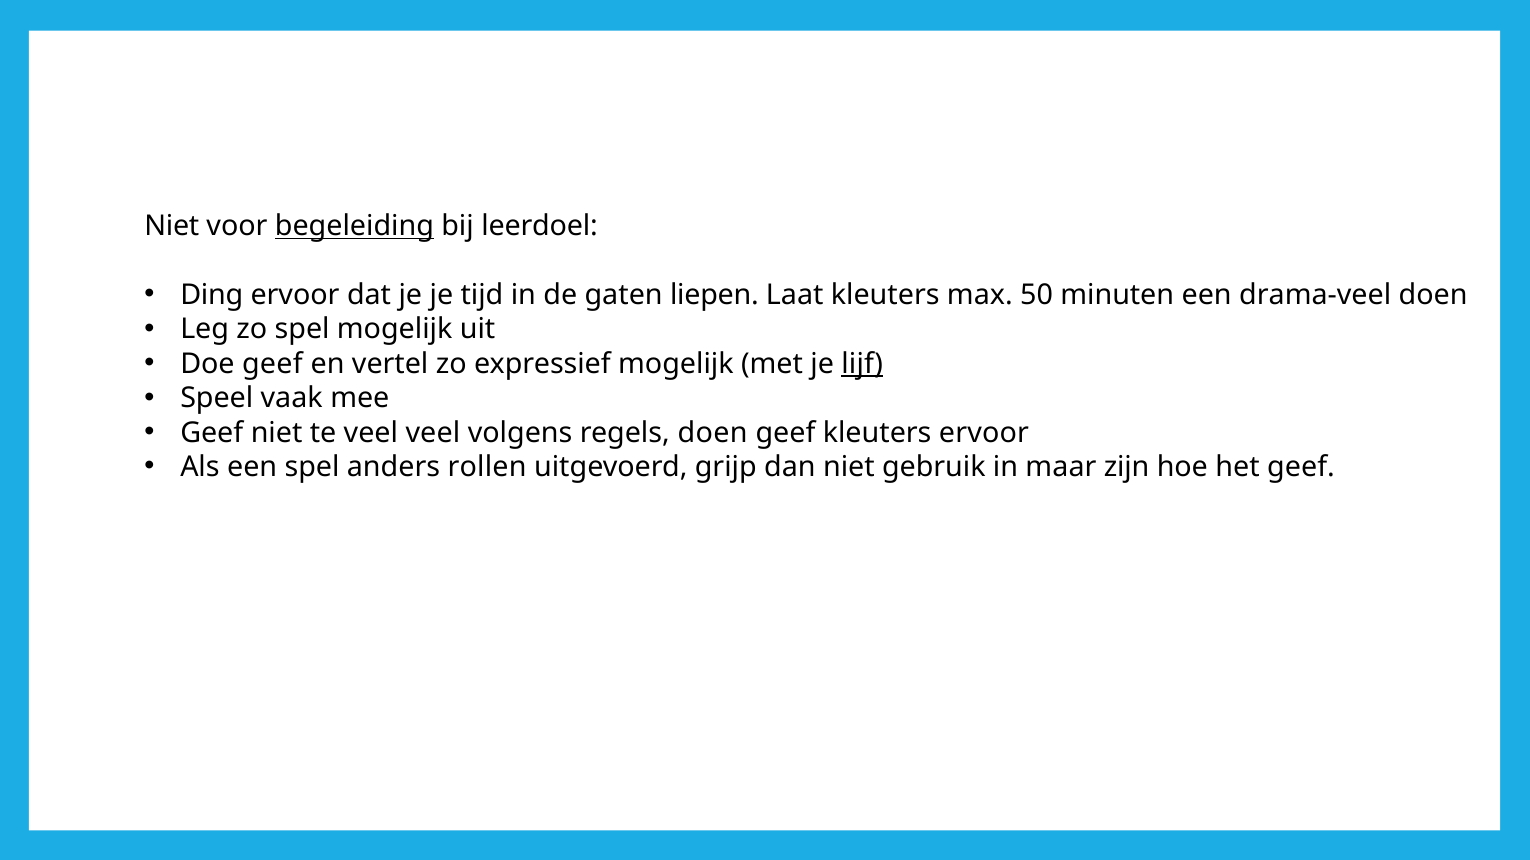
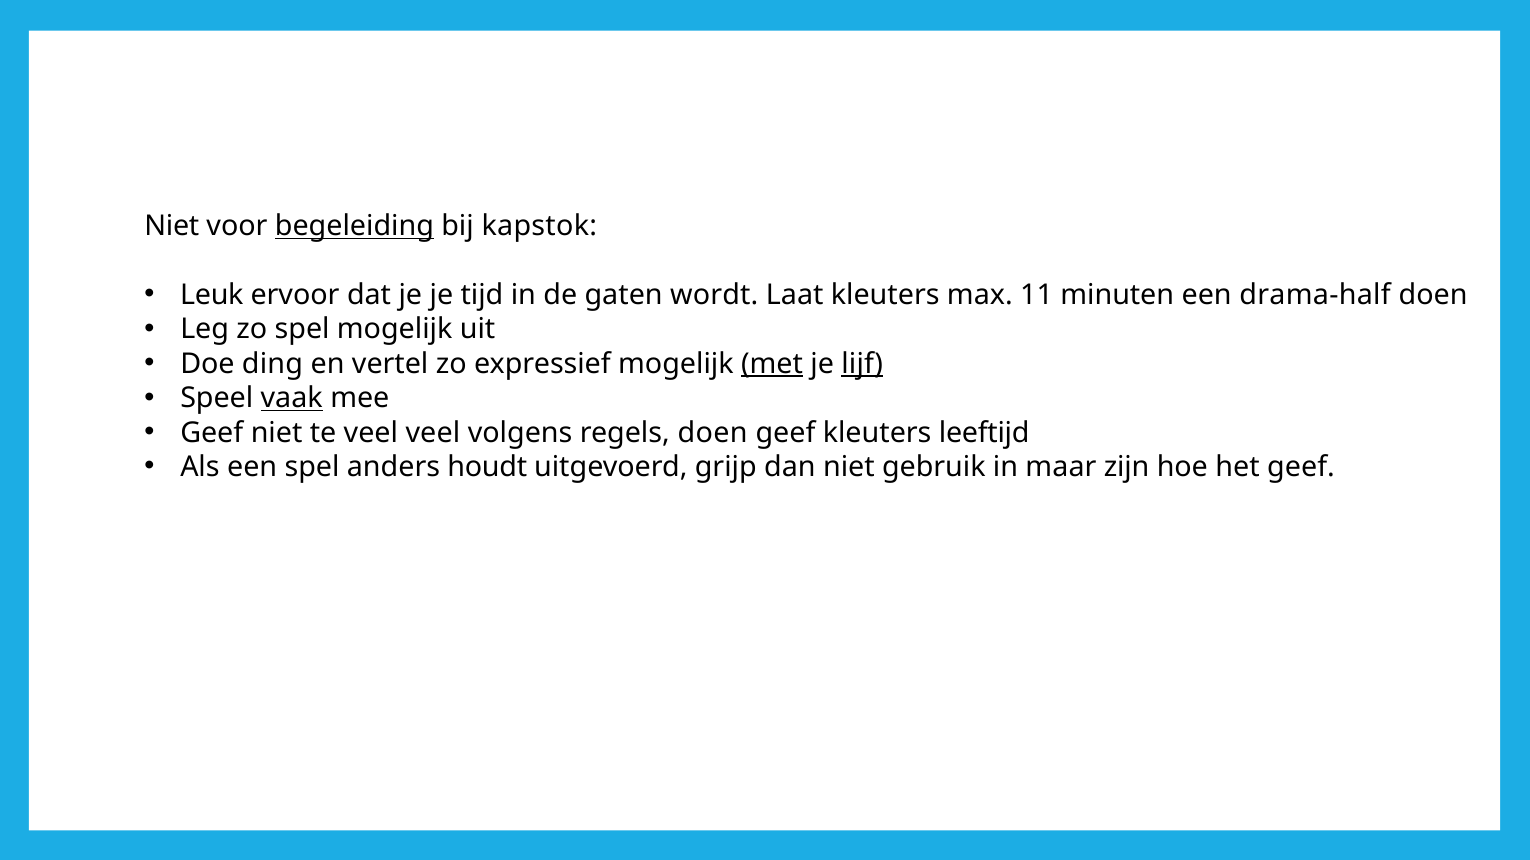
leerdoel: leerdoel -> kapstok
Ding: Ding -> Leuk
liepen: liepen -> wordt
50: 50 -> 11
drama-veel: drama-veel -> drama-half
Doe geef: geef -> ding
met underline: none -> present
vaak underline: none -> present
kleuters ervoor: ervoor -> leeftijd
rollen: rollen -> houdt
